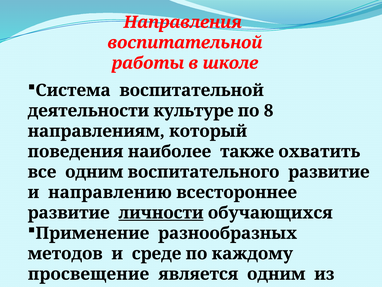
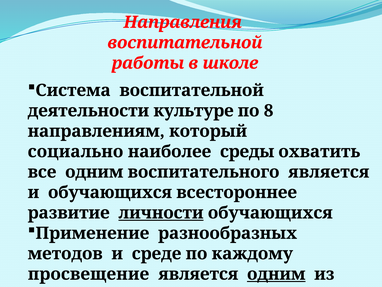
поведения: поведения -> социально
также: также -> среды
воспитательного развитие: развитие -> является
и направлению: направлению -> обучающихся
одним at (276, 274) underline: none -> present
